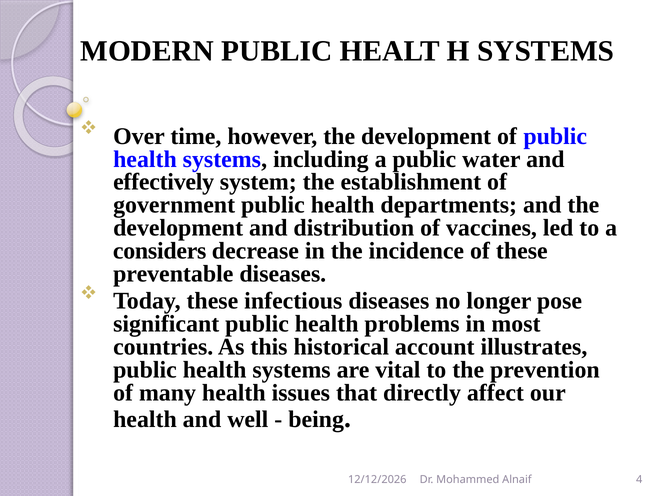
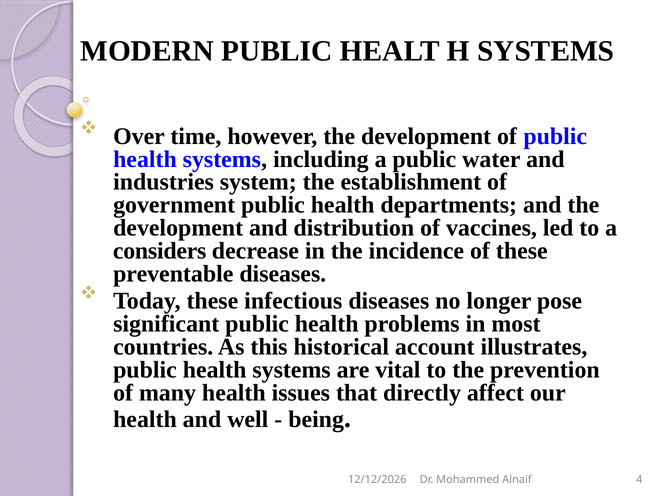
effectively: effectively -> industries
